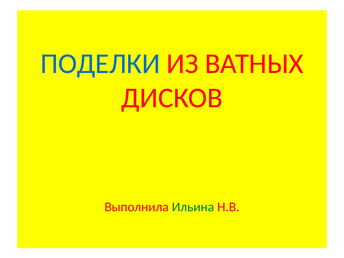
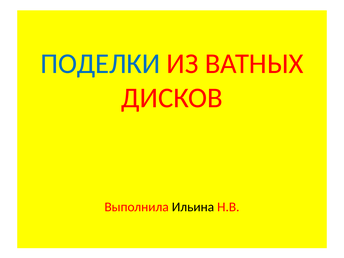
Ильина colour: green -> black
